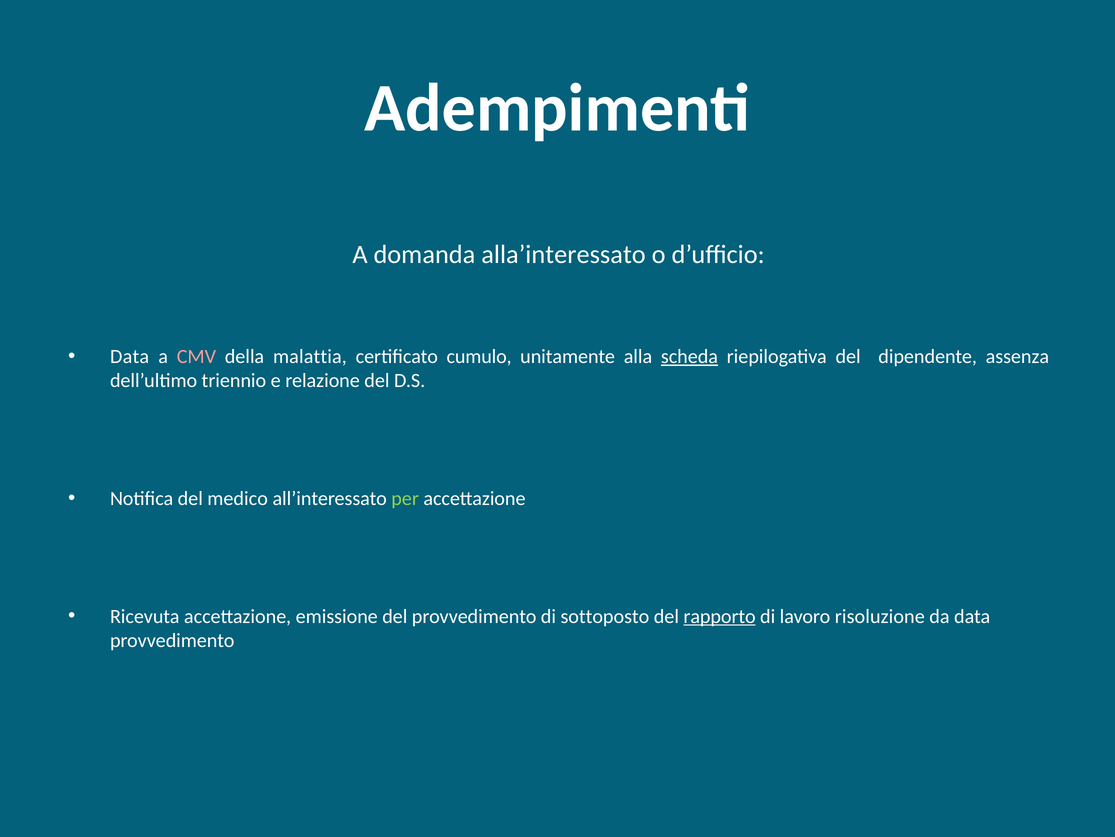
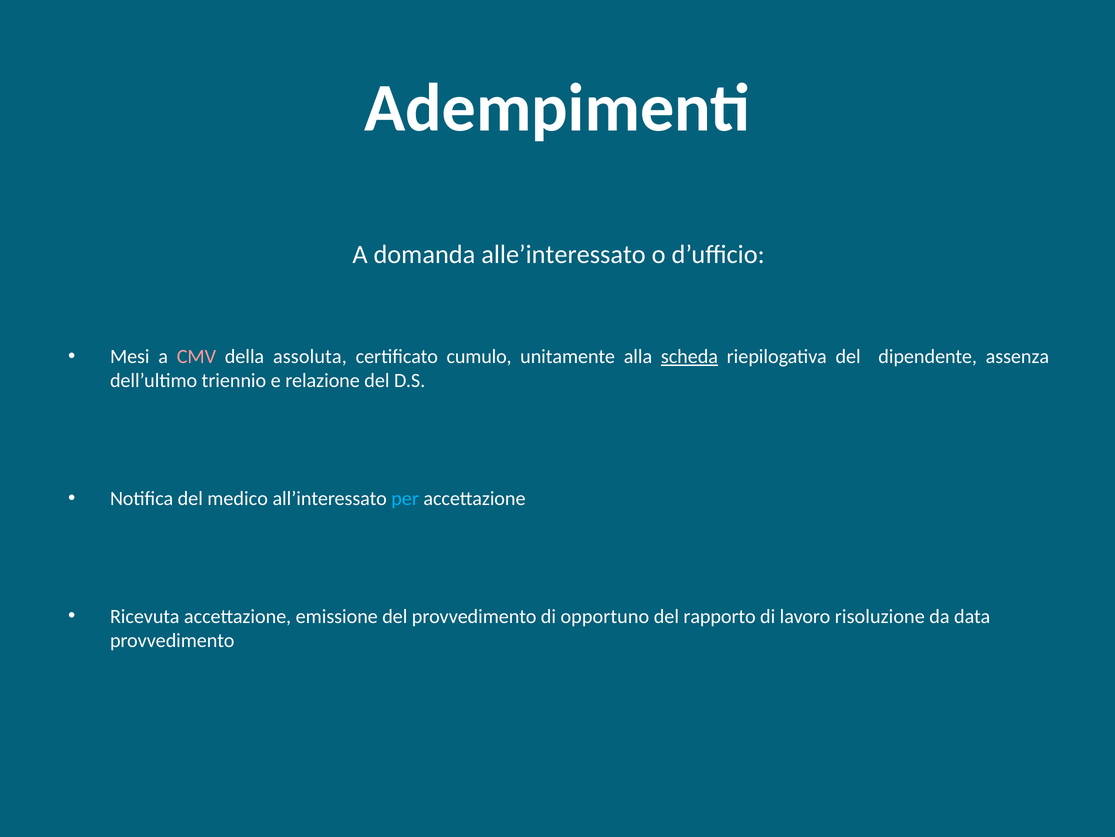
alla’interessato: alla’interessato -> alle’interessato
Data at (130, 356): Data -> Mesi
malattia: malattia -> assoluta
per colour: light green -> light blue
sottoposto: sottoposto -> opportuno
rapporto underline: present -> none
